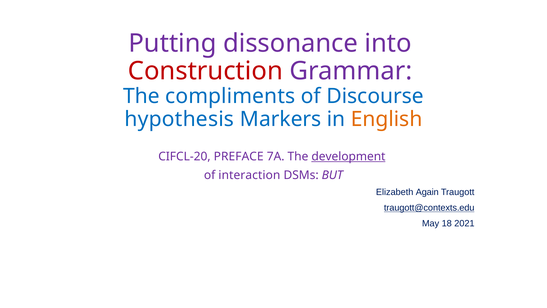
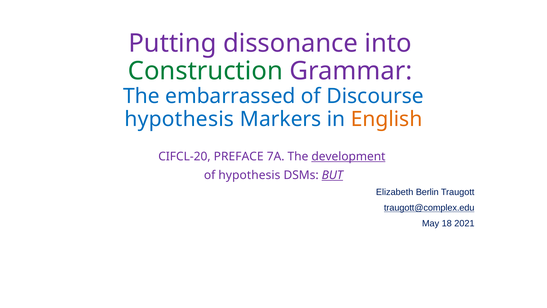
Construction colour: red -> green
compliments: compliments -> embarrassed
of interaction: interaction -> hypothesis
BUT underline: none -> present
Again: Again -> Berlin
traugott@contexts.edu: traugott@contexts.edu -> traugott@complex.edu
